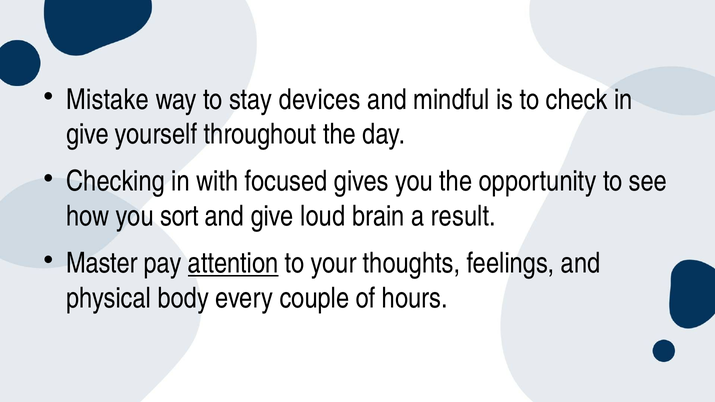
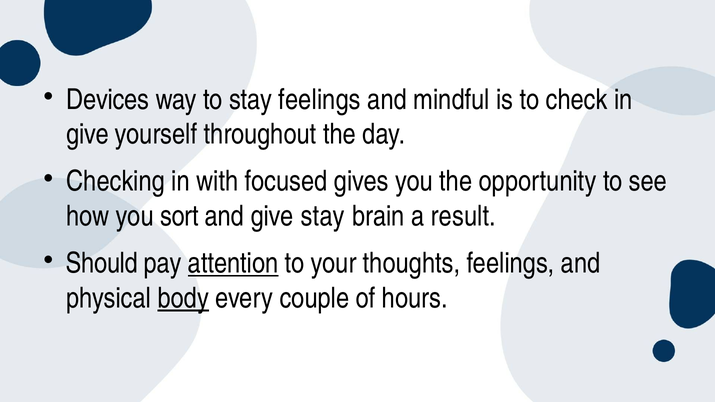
Mistake: Mistake -> Devices
stay devices: devices -> feelings
give loud: loud -> stay
Master: Master -> Should
body underline: none -> present
